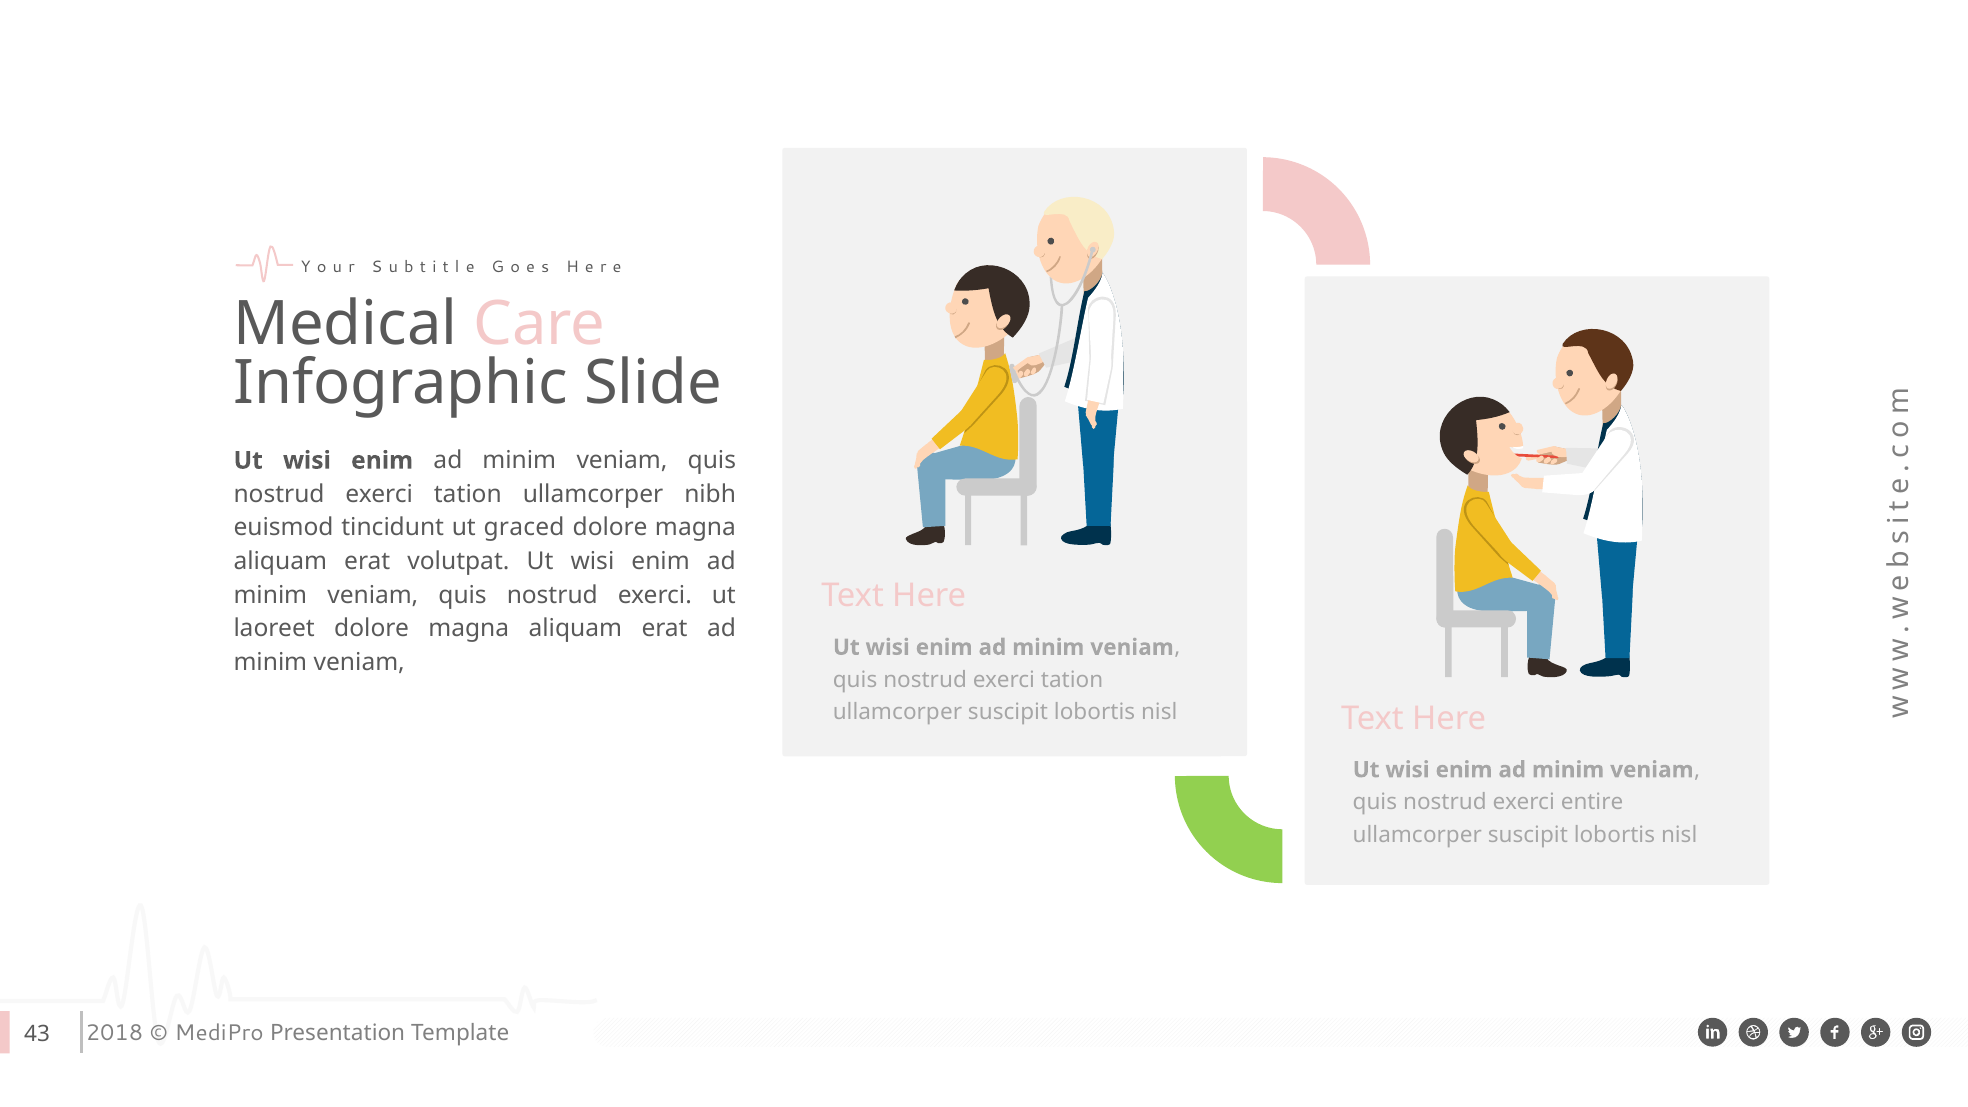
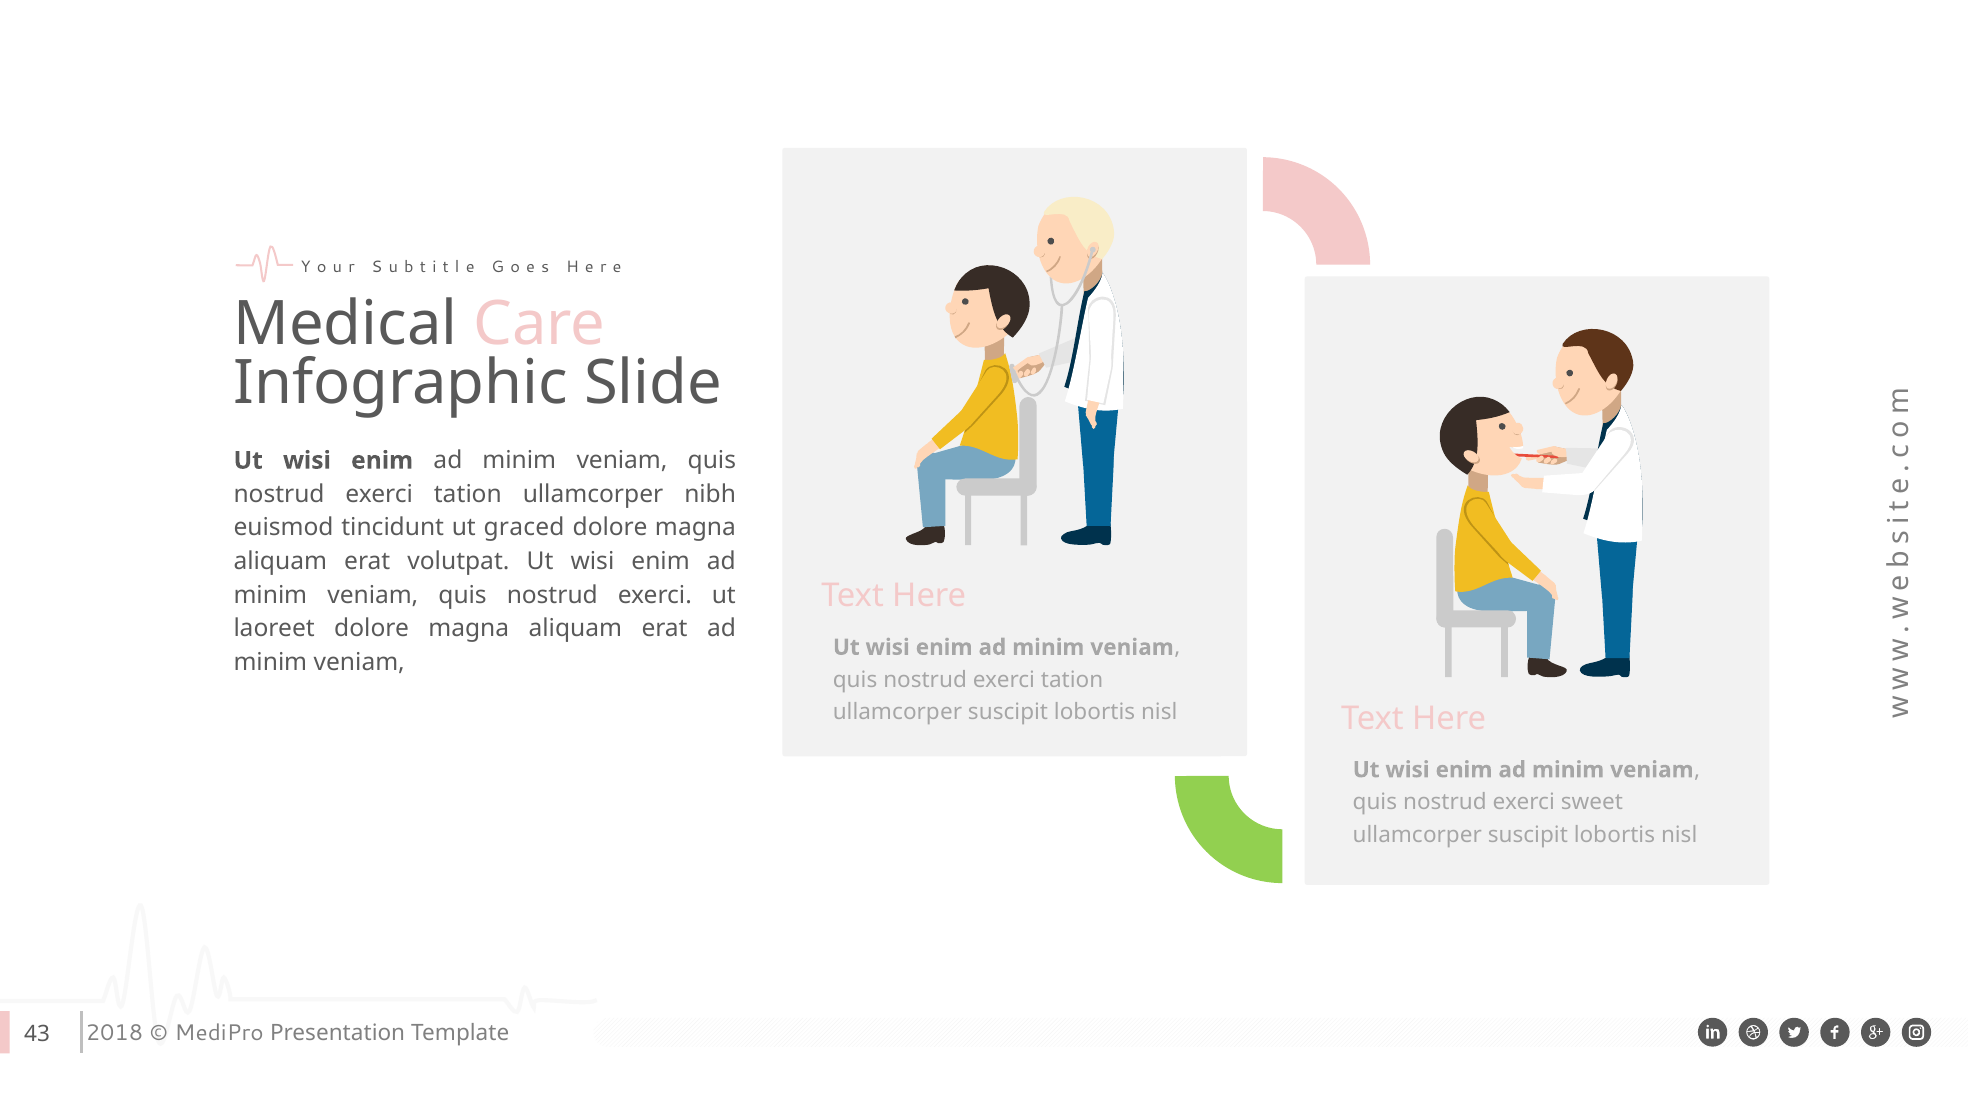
entire: entire -> sweet
